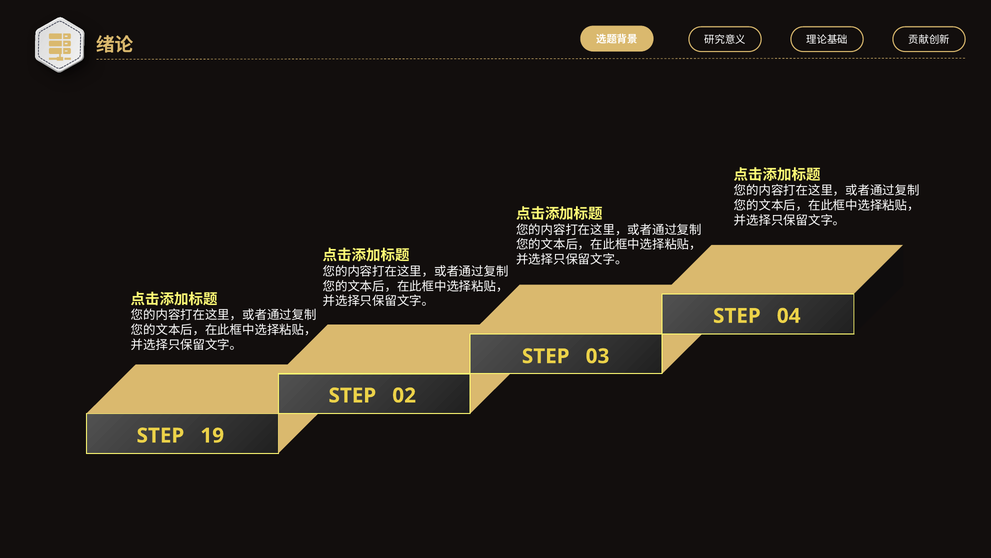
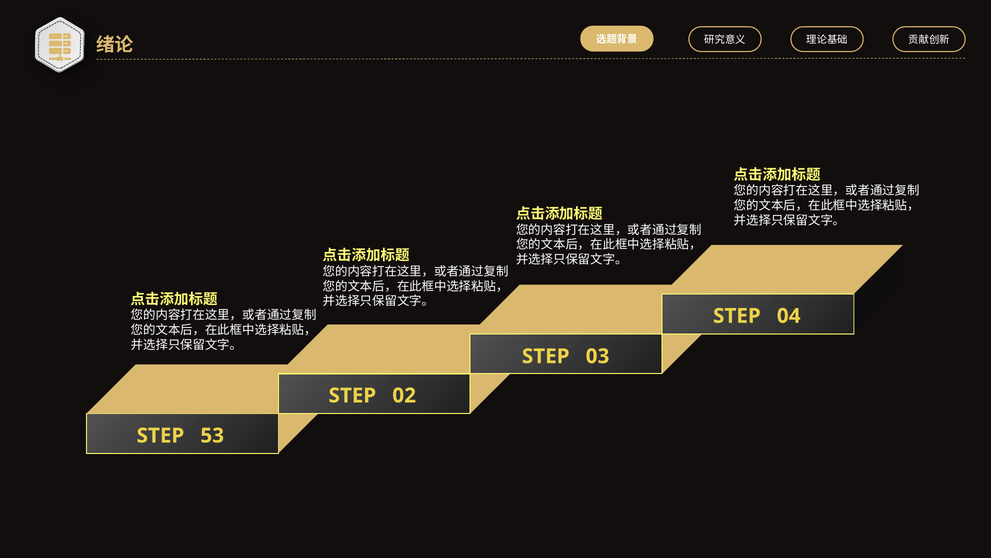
19: 19 -> 53
